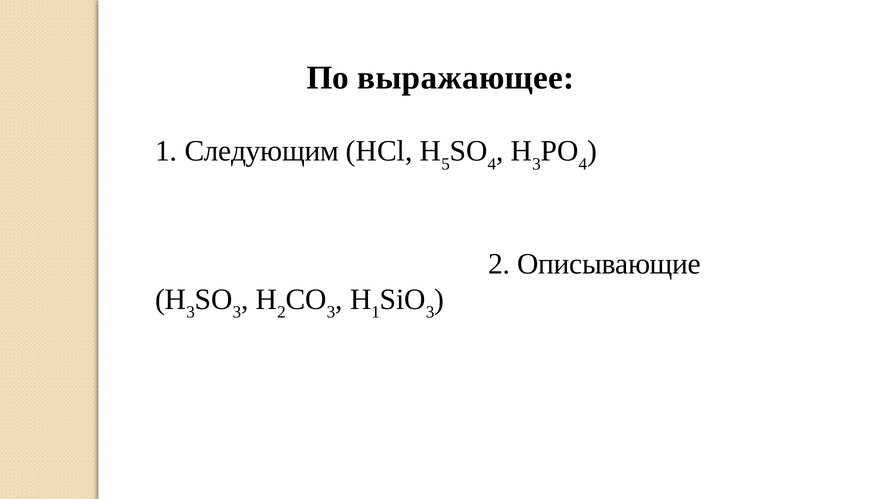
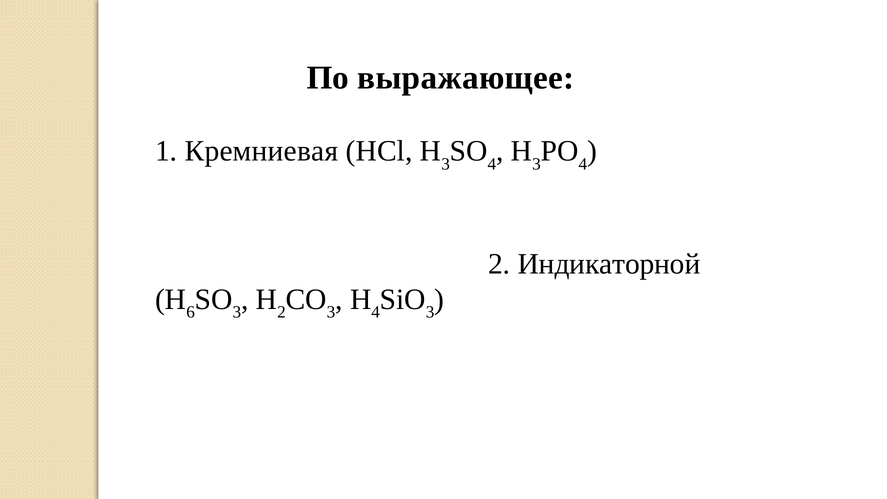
Следующим: Следующим -> Кремниевая
5 at (446, 164): 5 -> 3
Описывающие: Описывающие -> Индикаторной
3 at (191, 312): 3 -> 6
1 at (376, 312): 1 -> 4
